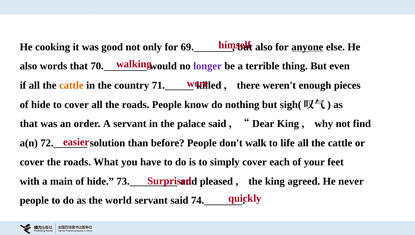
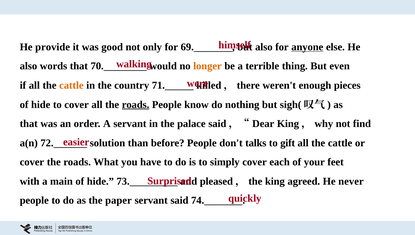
cooking: cooking -> provide
longer colour: purple -> orange
roads at (136, 104) underline: none -> present
walk: walk -> talks
life: life -> gift
world: world -> paper
